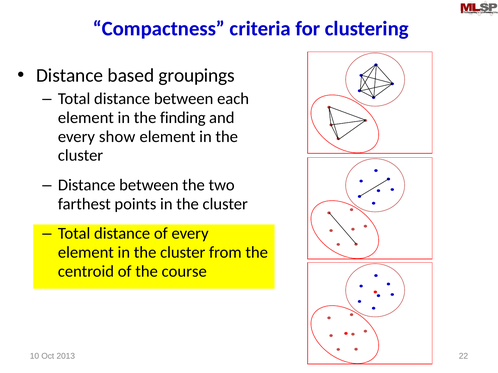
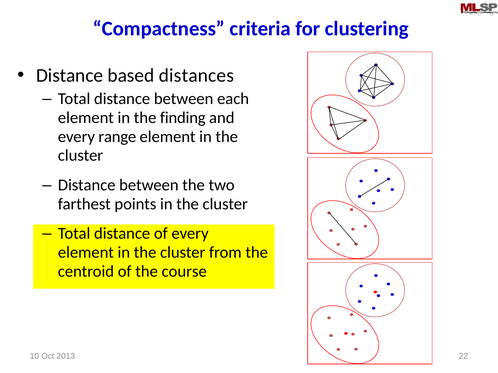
groupings: groupings -> distances
show: show -> range
